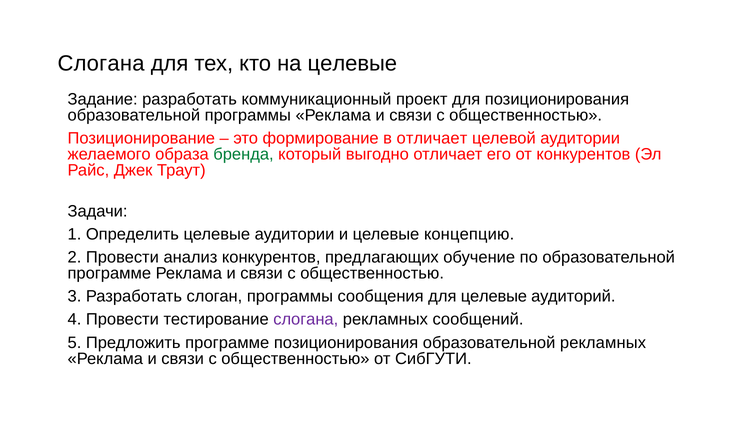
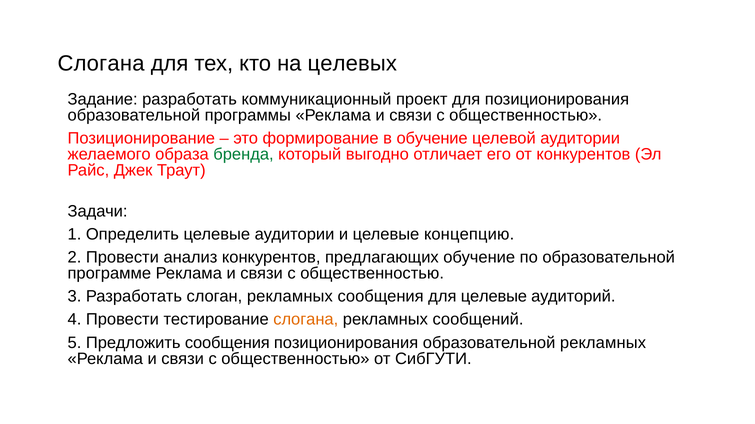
на целевые: целевые -> целевых
в отличает: отличает -> обучение
слоган программы: программы -> рекламных
слогана at (306, 320) colour: purple -> orange
Предложить программе: программе -> сообщения
